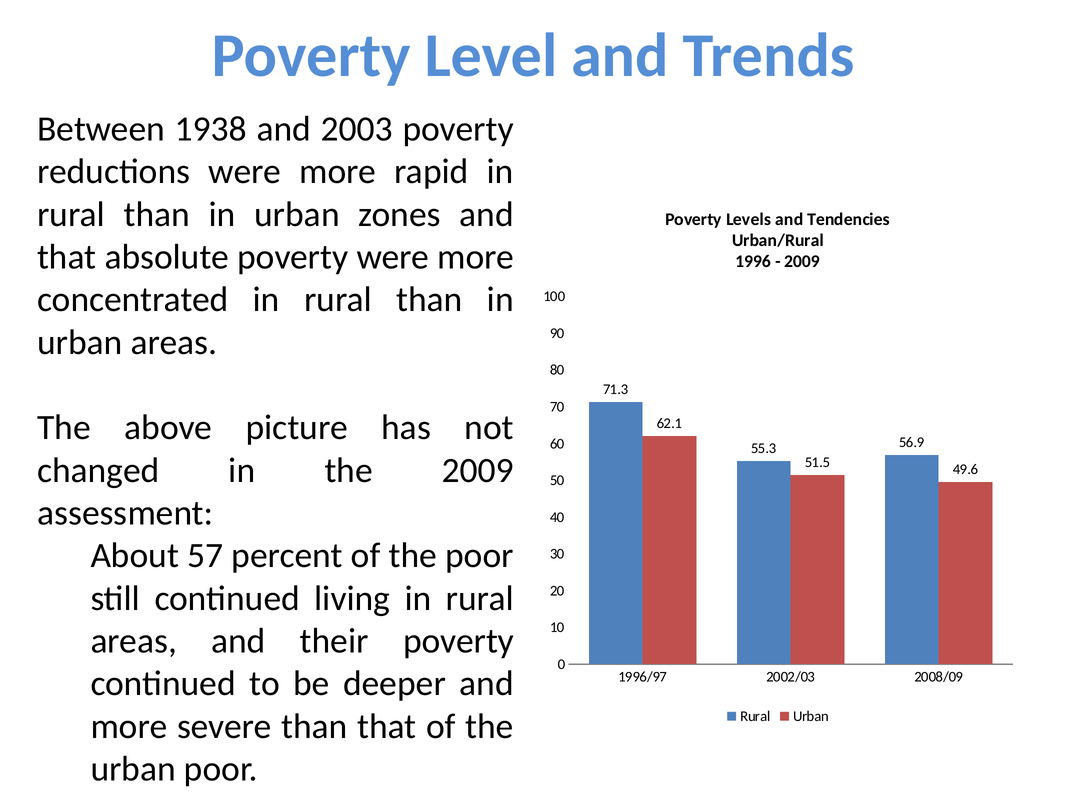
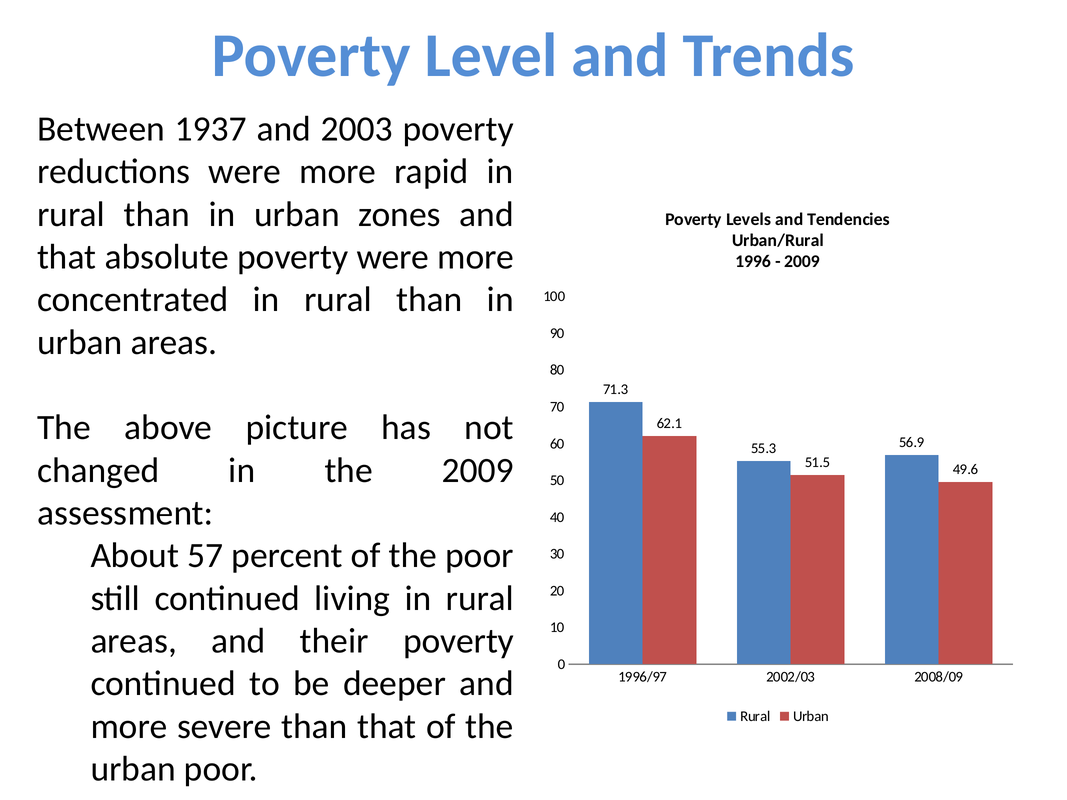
1938: 1938 -> 1937
